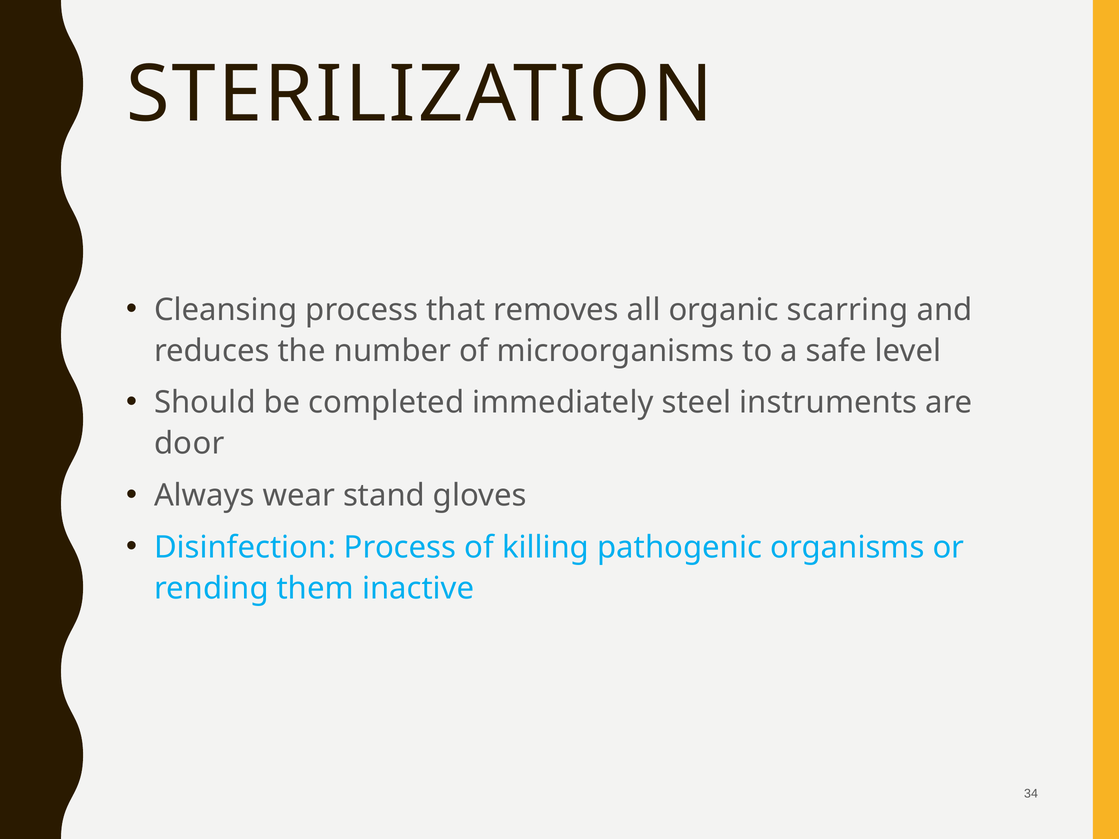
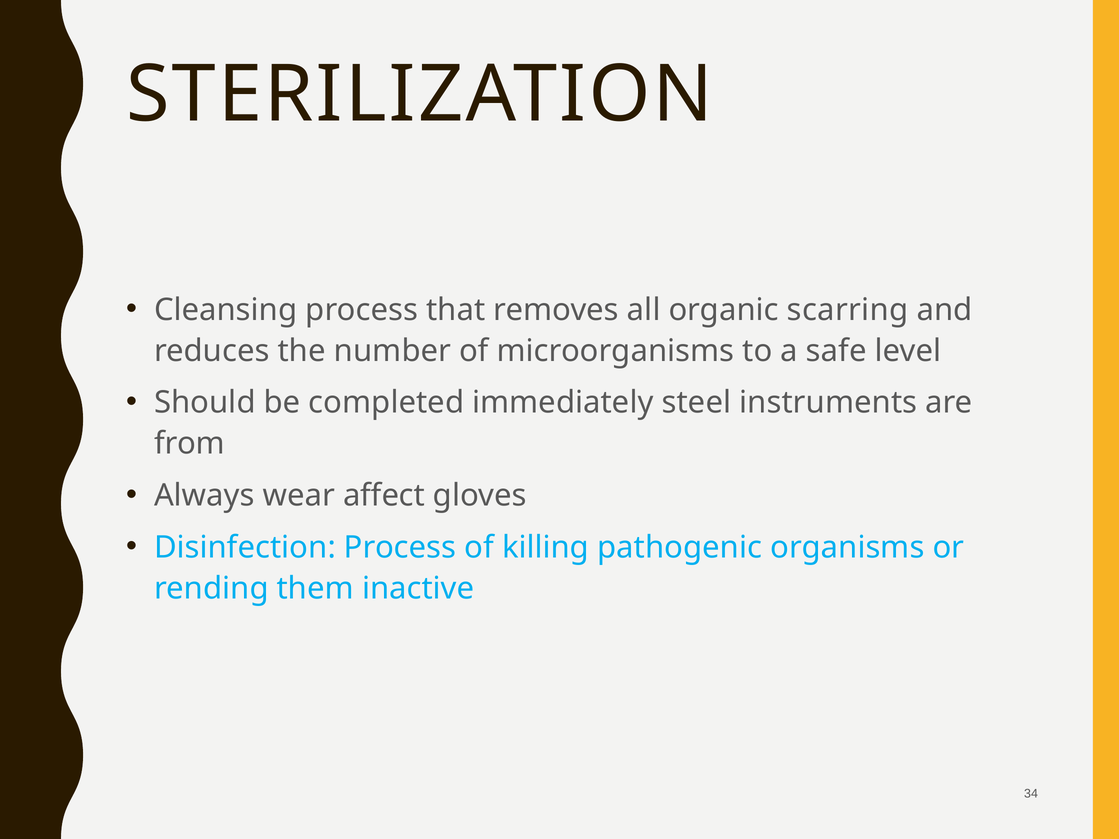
door: door -> from
stand: stand -> affect
